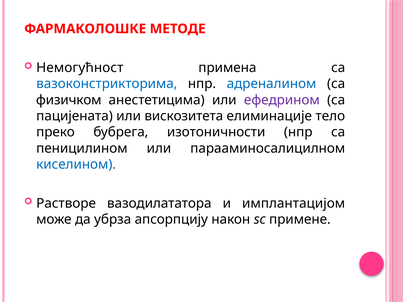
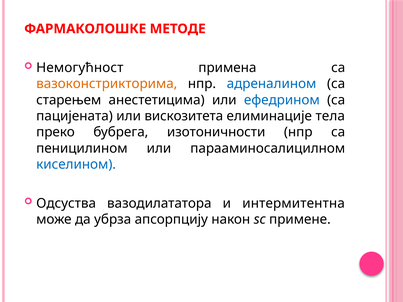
вазоконстрикторима colour: blue -> orange
физичком: физичком -> старењем
ефедрином colour: purple -> blue
тело: тело -> тела
Растворе: Растворе -> Одсуства
имплантацијом: имплантацијом -> интермитентна
